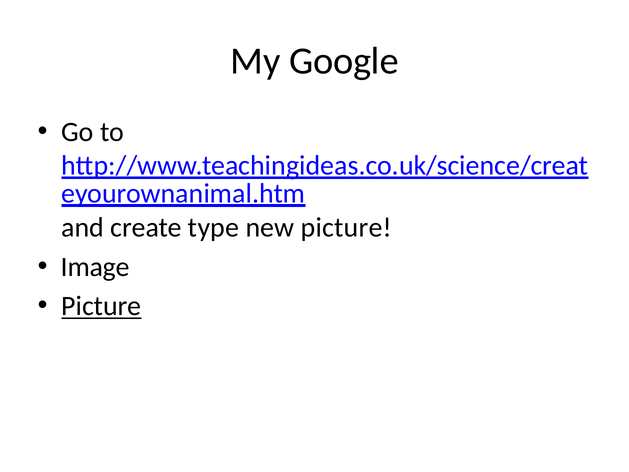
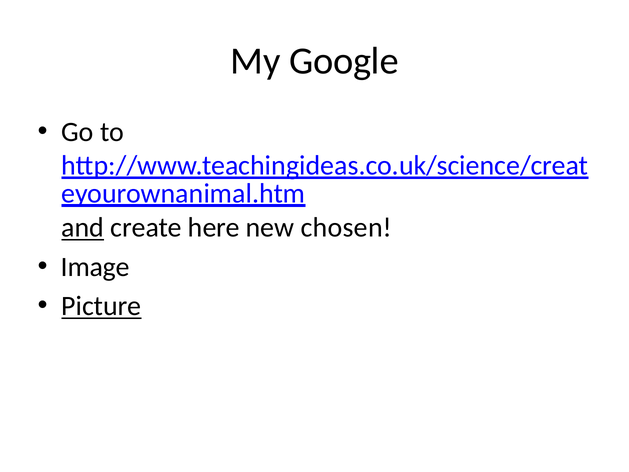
and underline: none -> present
type: type -> here
new picture: picture -> chosen
